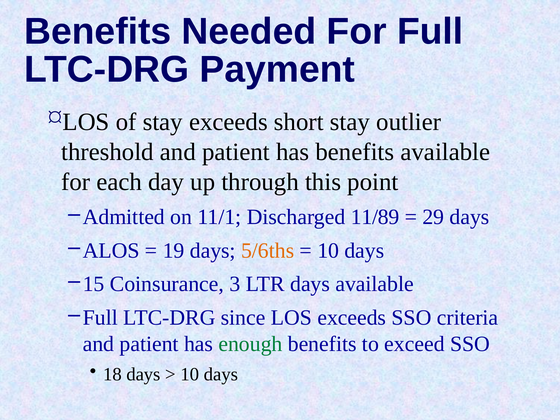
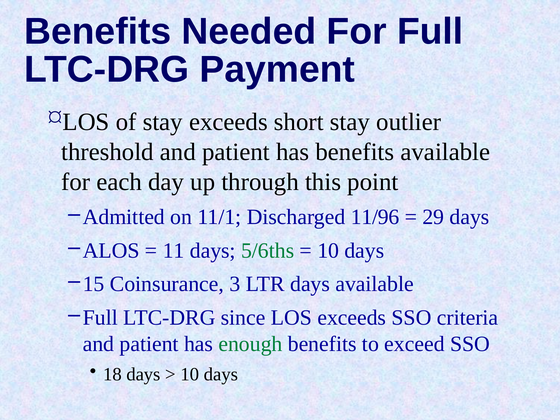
11/89: 11/89 -> 11/96
19: 19 -> 11
5/6ths colour: orange -> green
